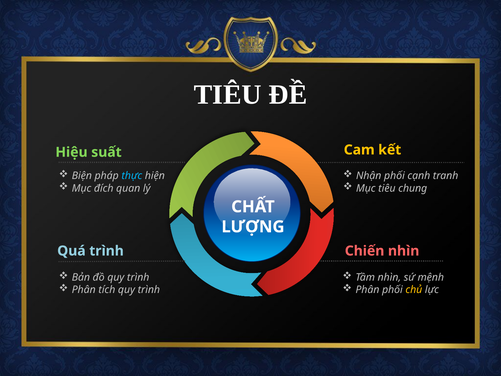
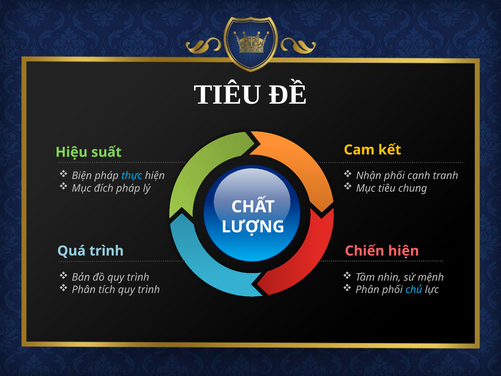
đích quan: quan -> pháp
Chiến nhìn: nhìn -> hiện
chủ colour: yellow -> light blue
